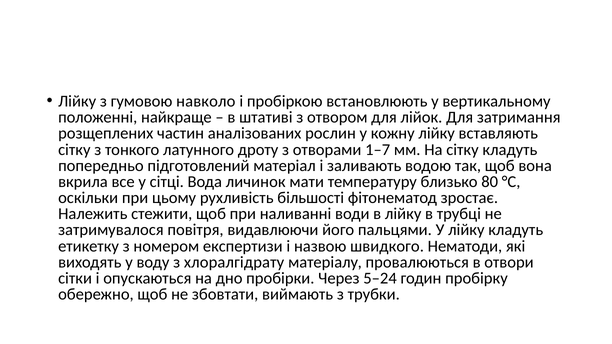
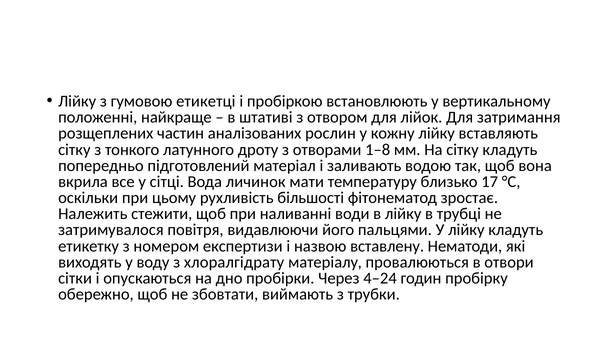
навколо: навколо -> етикетці
1–7: 1–7 -> 1–8
80: 80 -> 17
швидкого: швидкого -> вставлену
5–24: 5–24 -> 4–24
